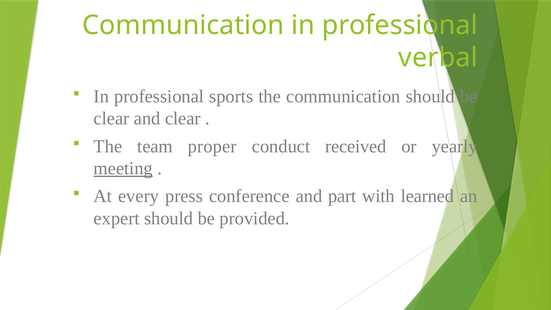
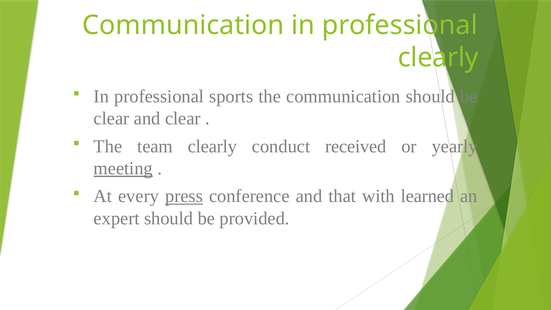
verbal at (438, 58): verbal -> clearly
team proper: proper -> clearly
press underline: none -> present
part: part -> that
